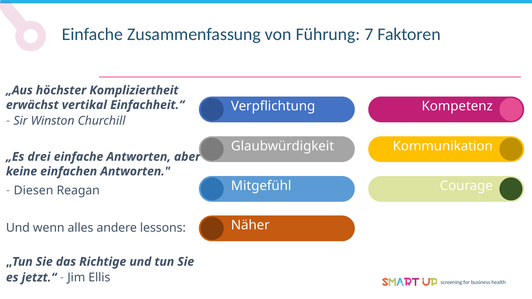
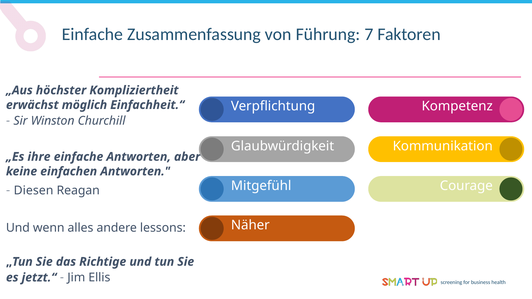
vertikal: vertikal -> möglich
drei: drei -> ihre
